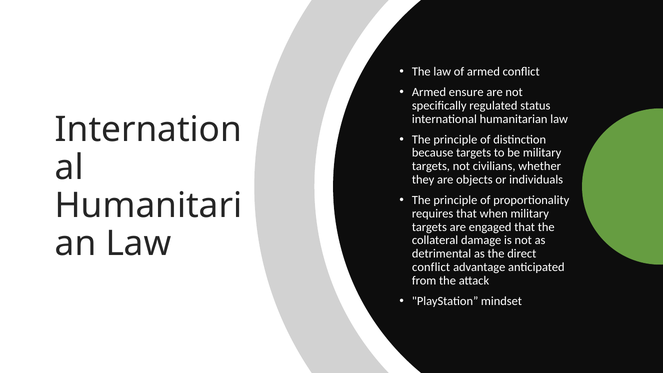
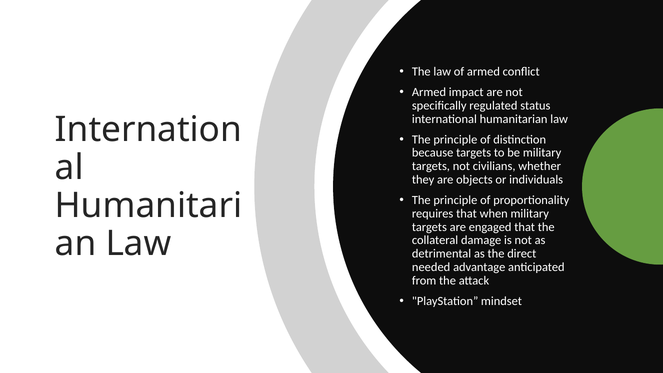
ensure: ensure -> impact
conflict at (431, 267): conflict -> needed
